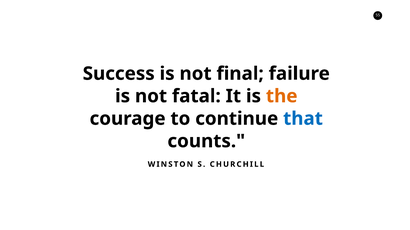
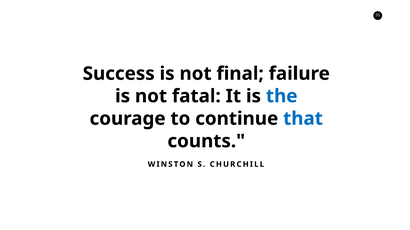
the colour: orange -> blue
